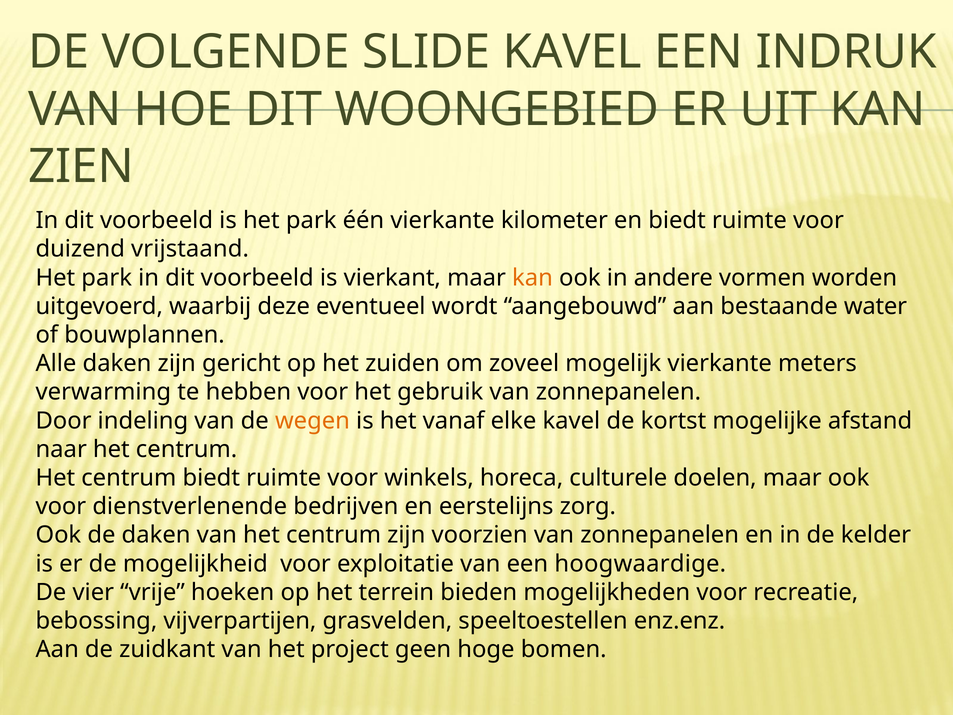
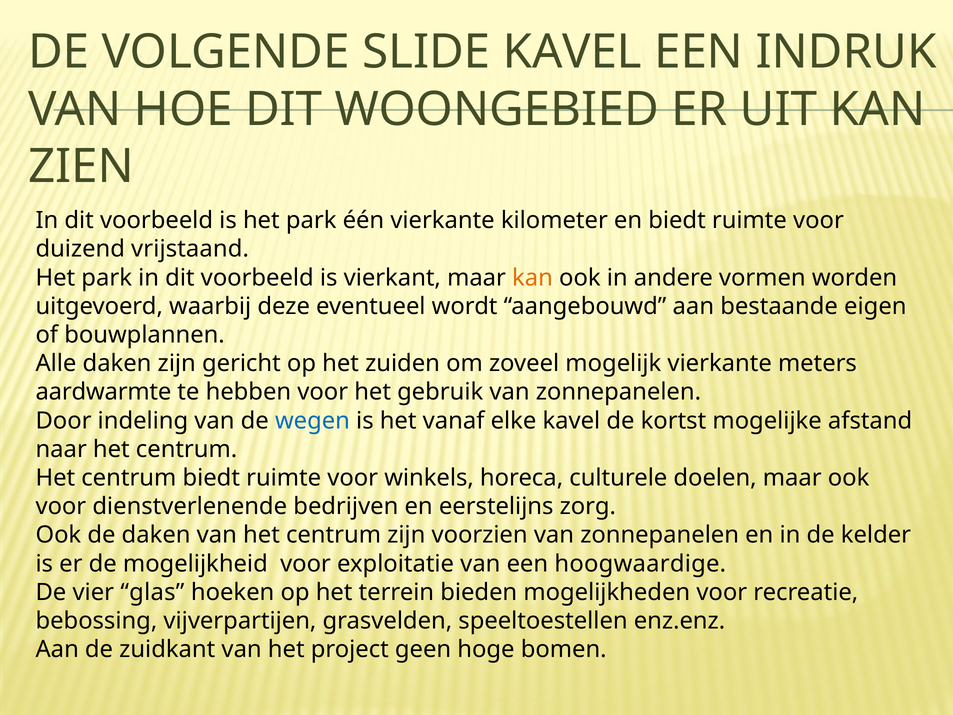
water: water -> eigen
verwarming: verwarming -> aardwarmte
wegen colour: orange -> blue
vrije: vrije -> glas
